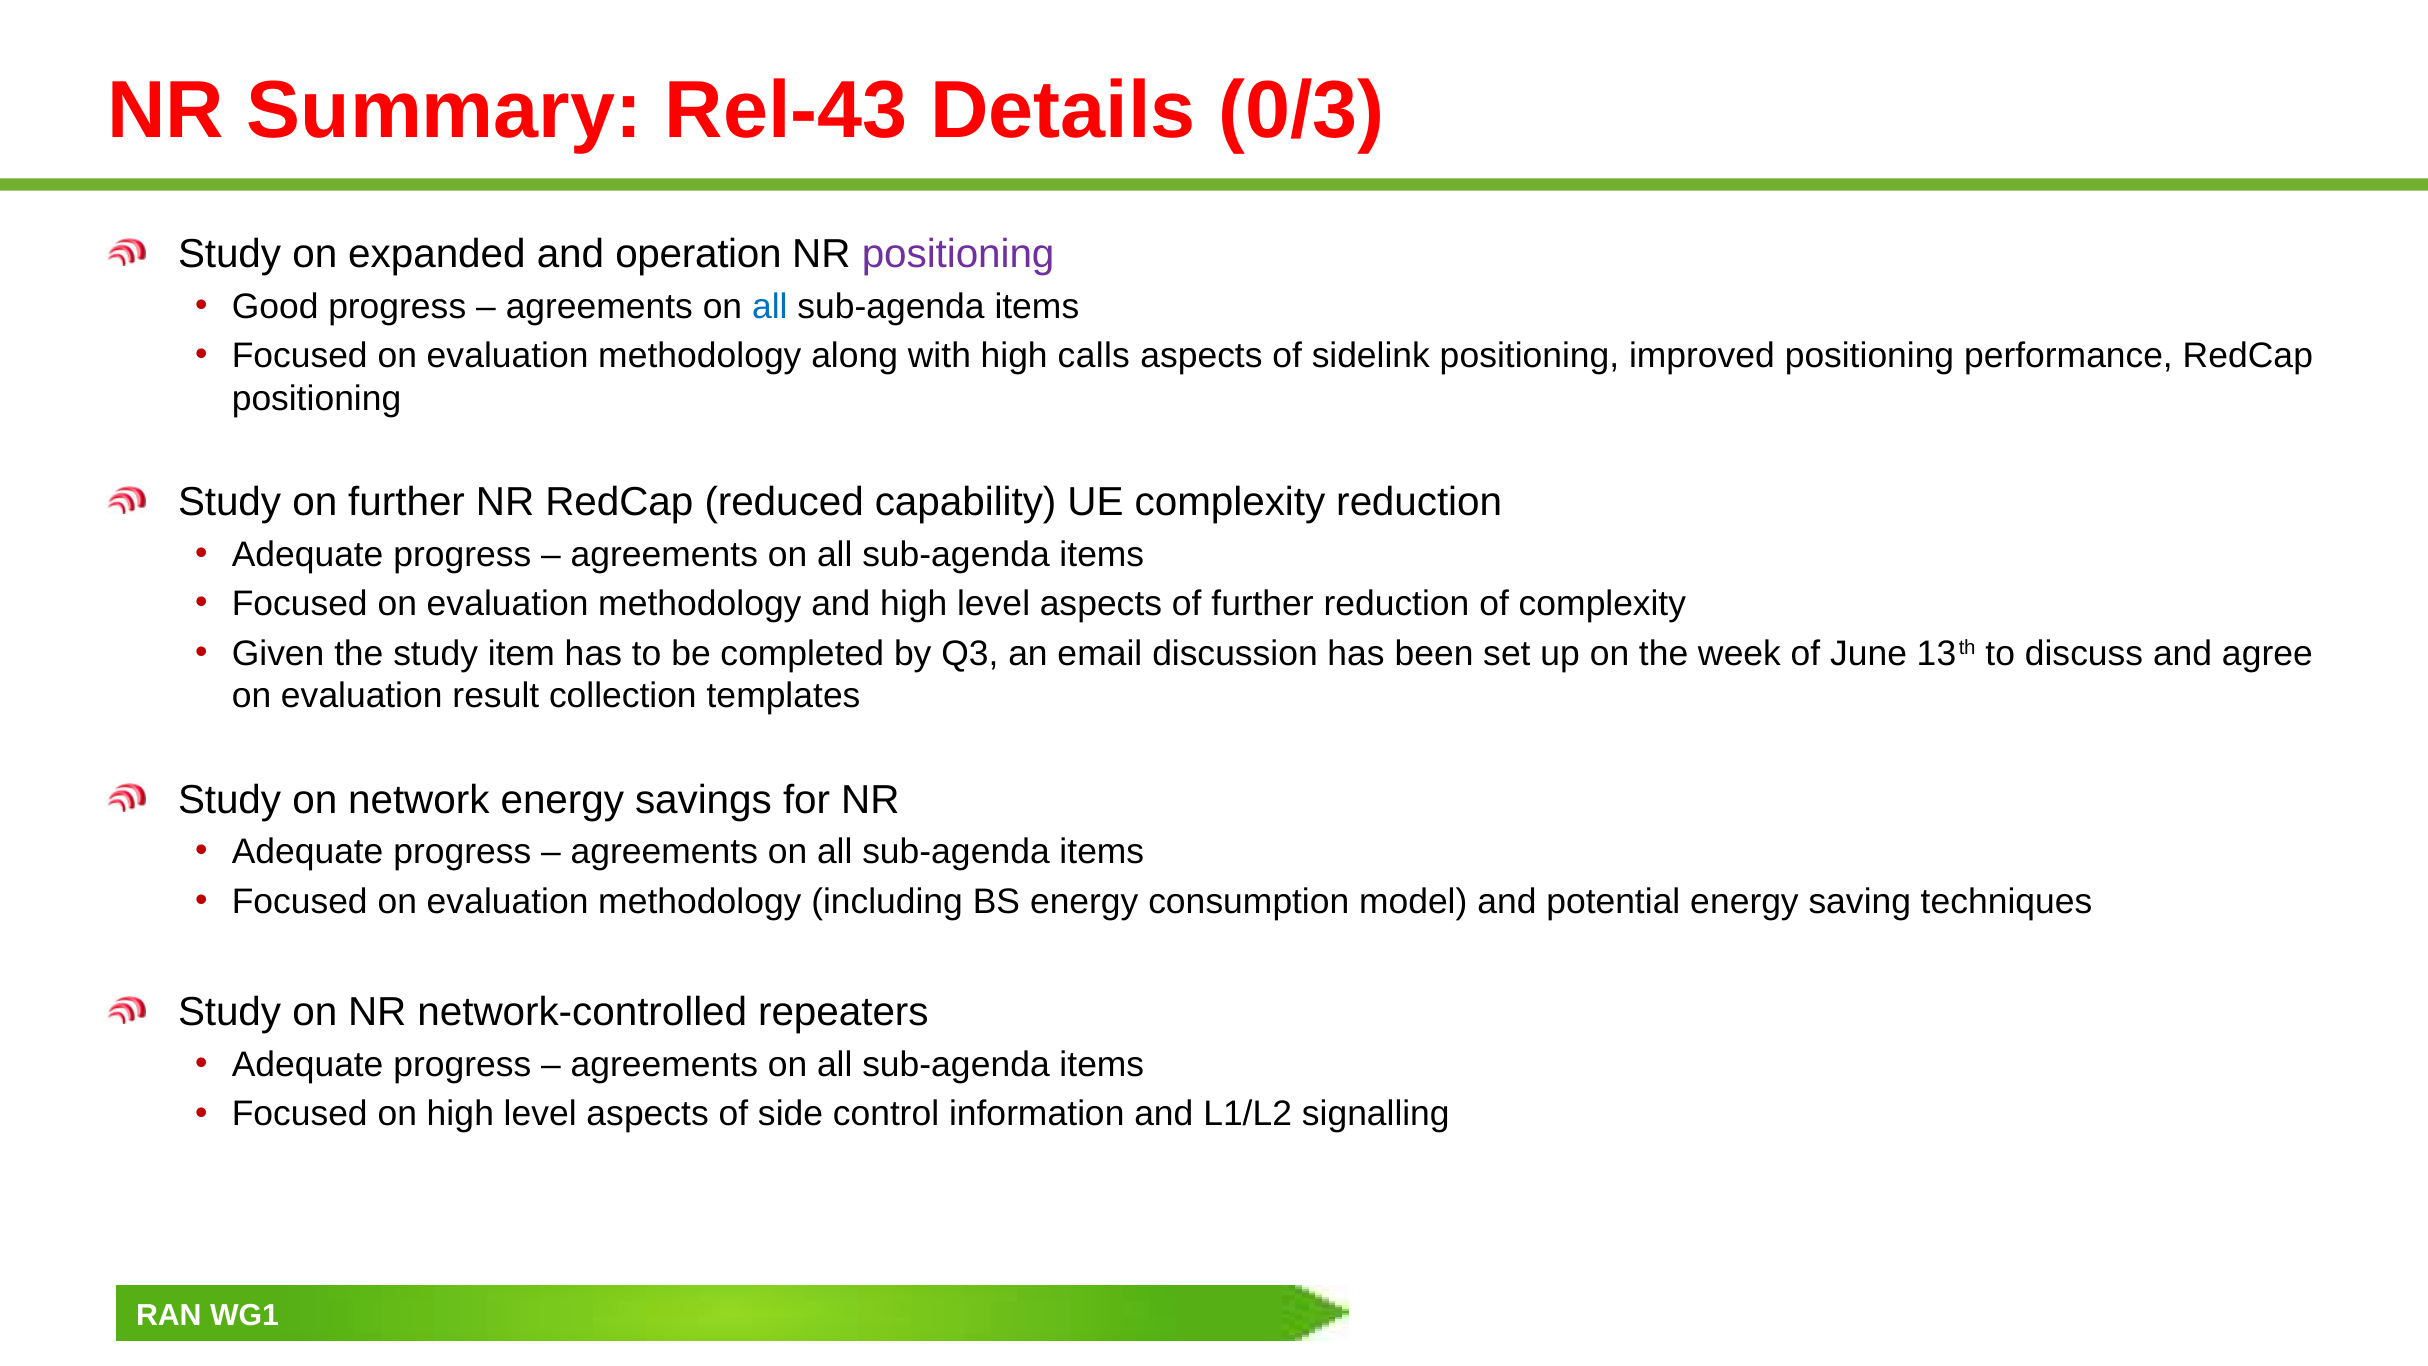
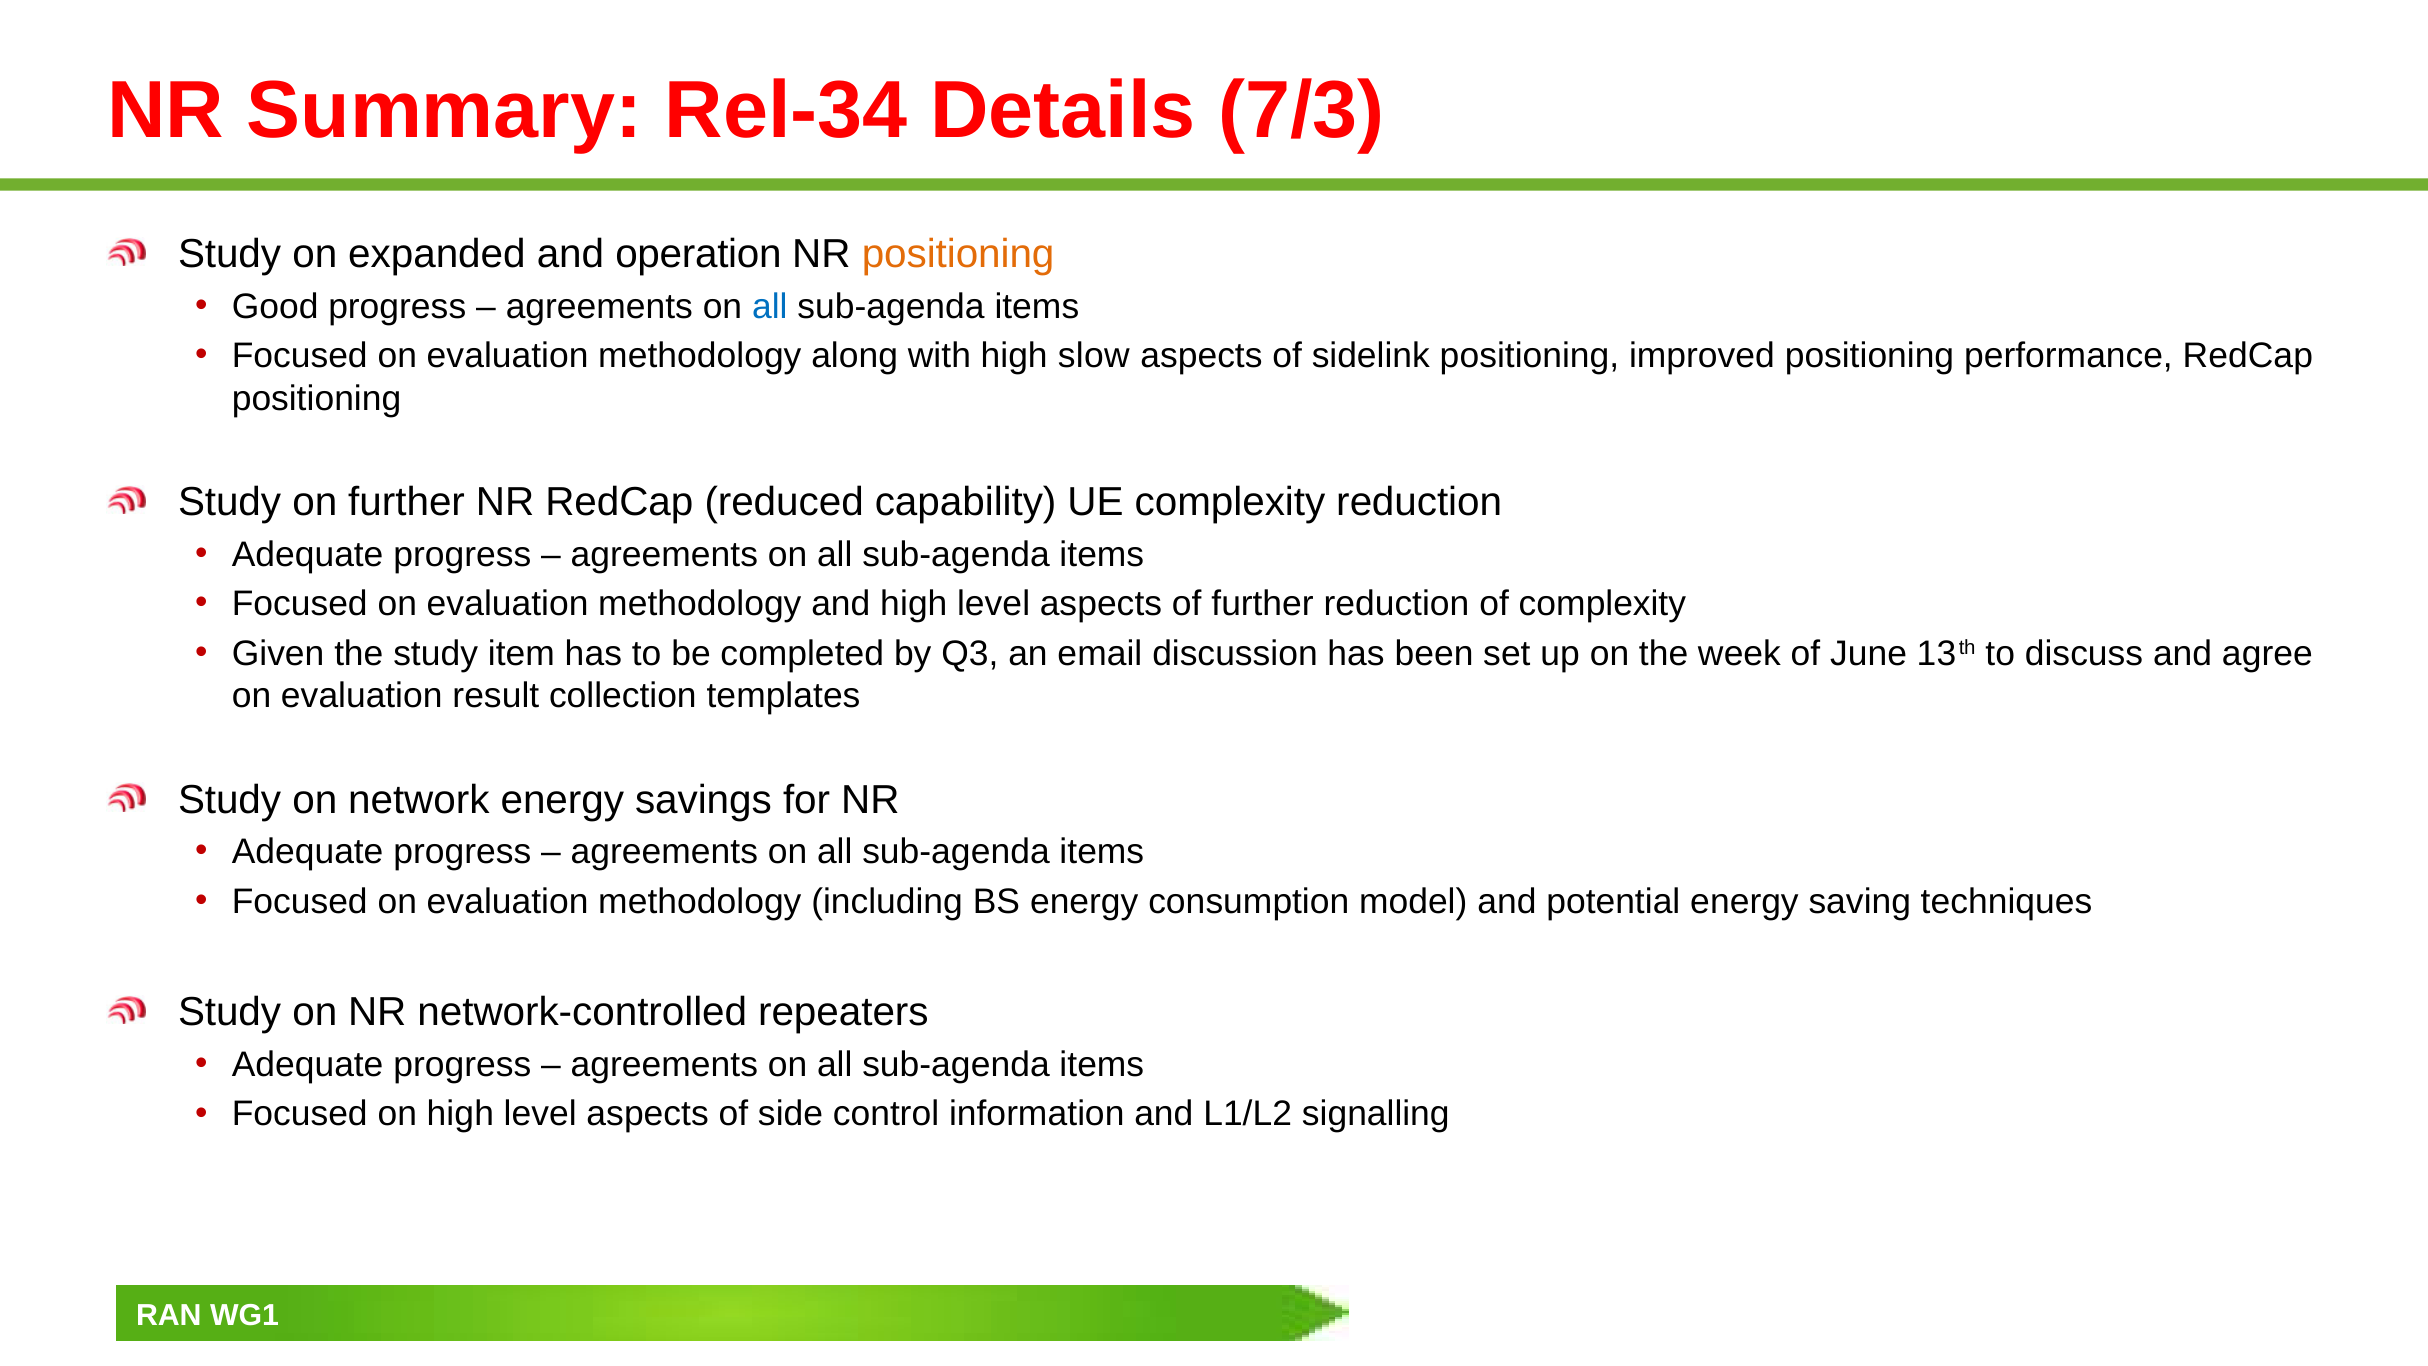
Rel-43: Rel-43 -> Rel-34
0/3: 0/3 -> 7/3
positioning at (958, 254) colour: purple -> orange
calls: calls -> slow
